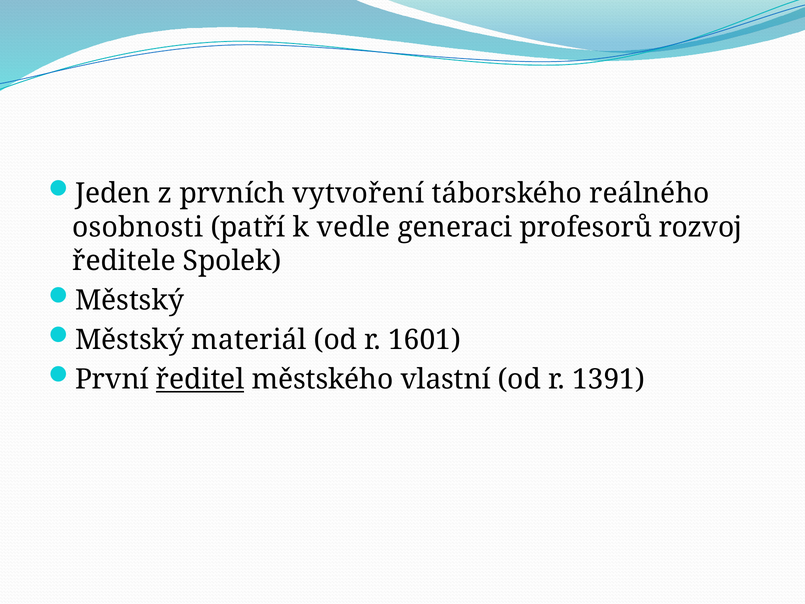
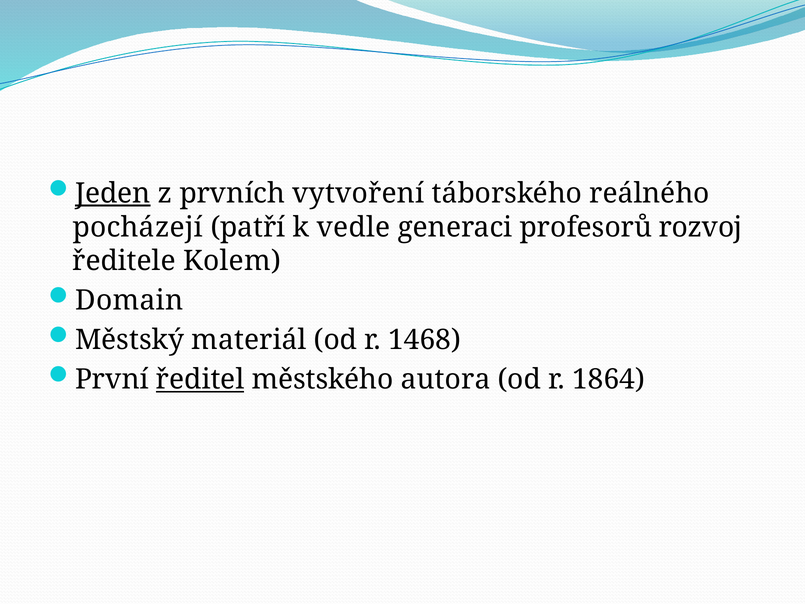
Jeden underline: none -> present
osobnosti: osobnosti -> pocházejí
Spolek: Spolek -> Kolem
Městský at (130, 300): Městský -> Domain
1601: 1601 -> 1468
vlastní: vlastní -> autora
1391: 1391 -> 1864
